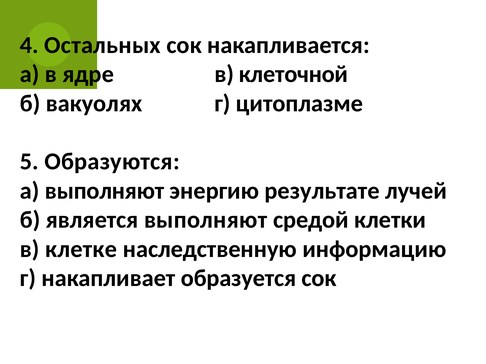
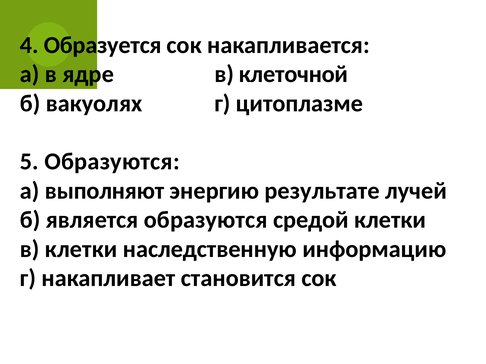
Остальных: Остальных -> Образуется
является выполняют: выполняют -> образуются
в клетке: клетке -> клетки
образуется: образуется -> становится
